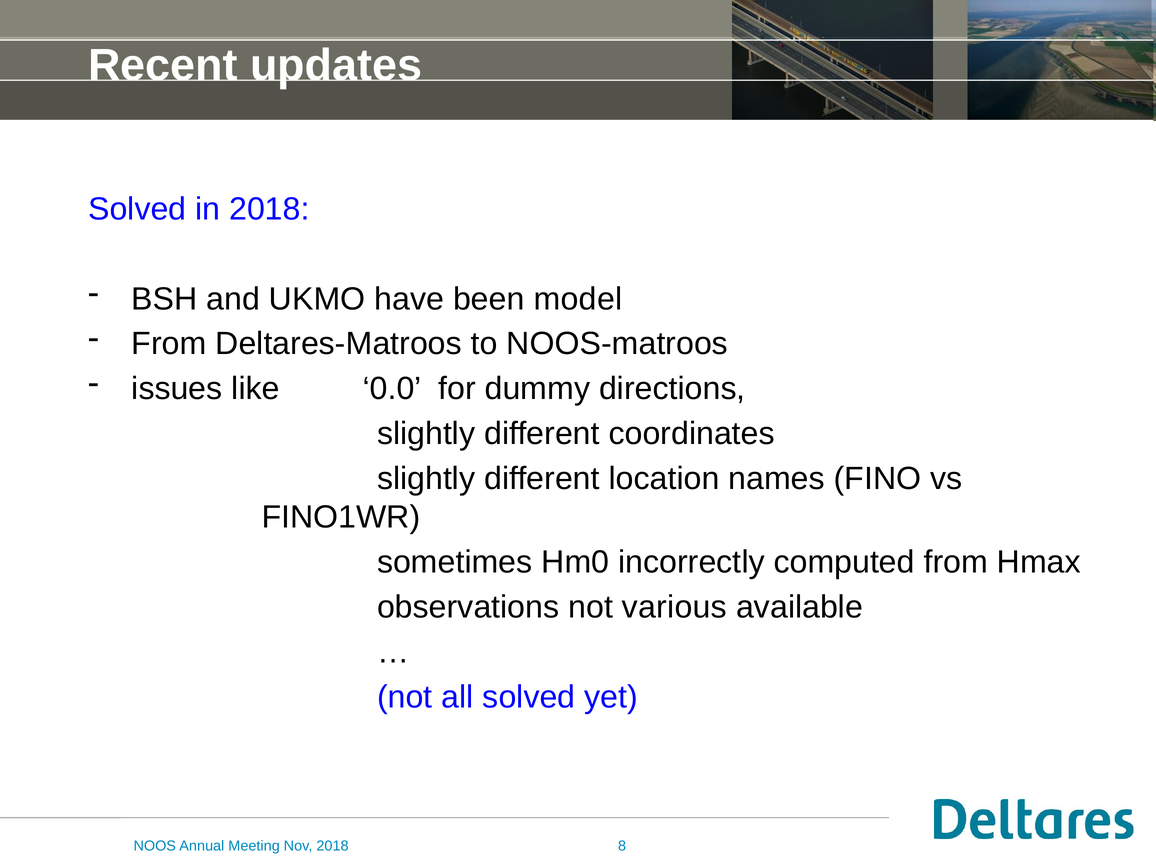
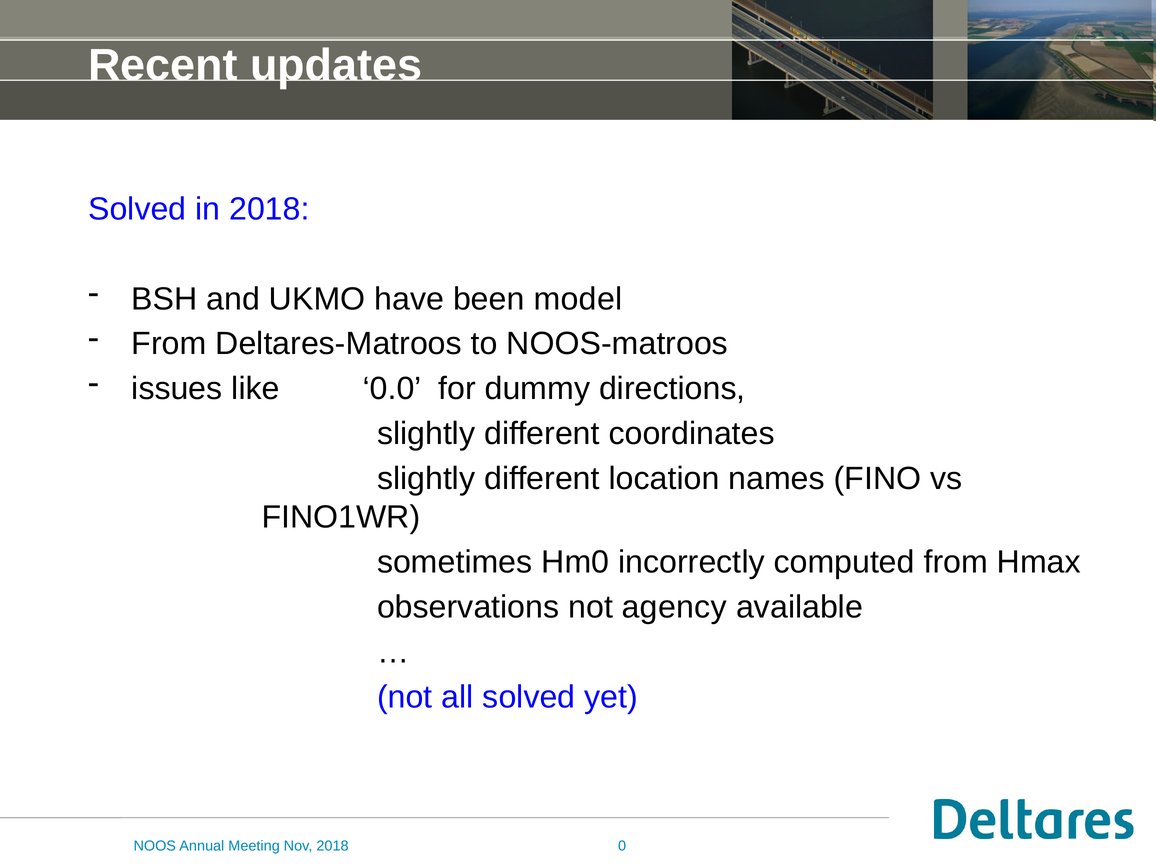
various: various -> agency
8: 8 -> 0
